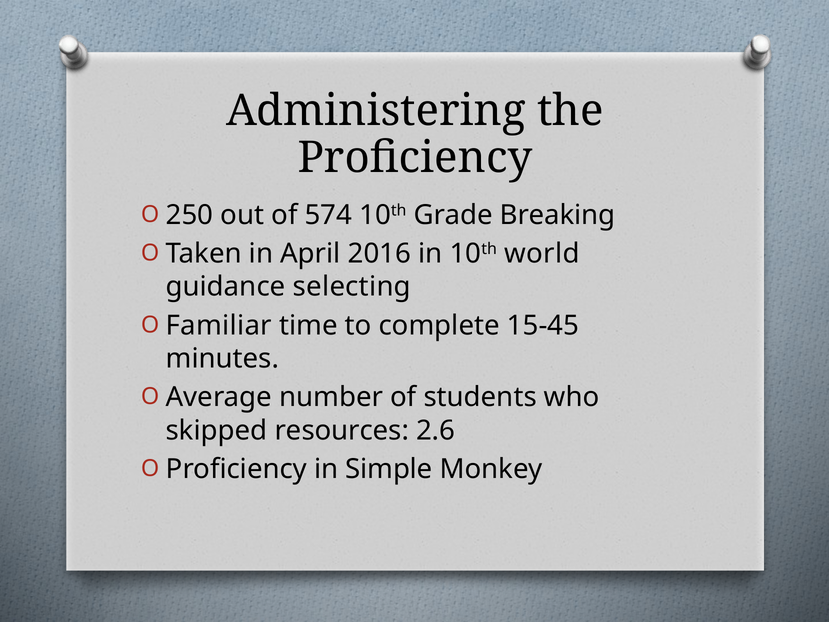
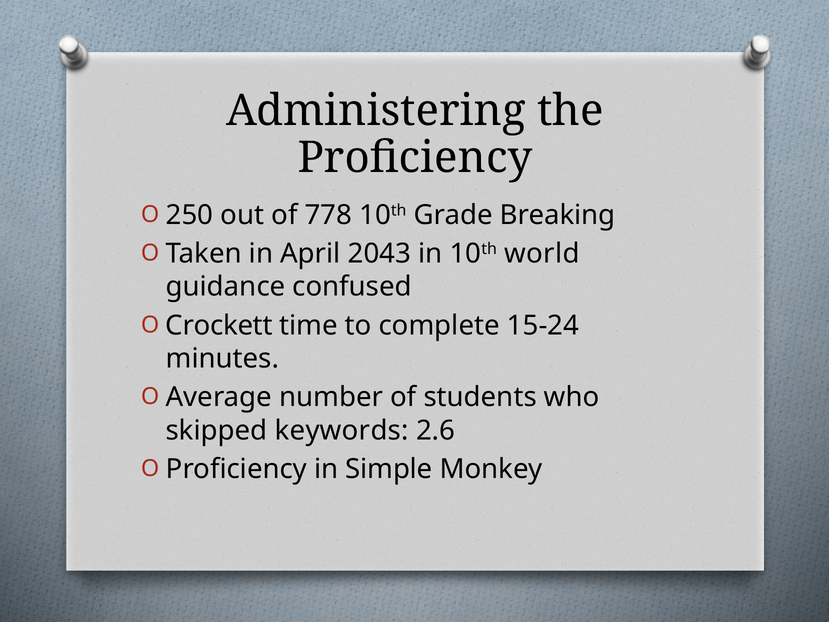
574: 574 -> 778
2016: 2016 -> 2043
selecting: selecting -> confused
Familiar: Familiar -> Crockett
15-45: 15-45 -> 15-24
resources: resources -> keywords
